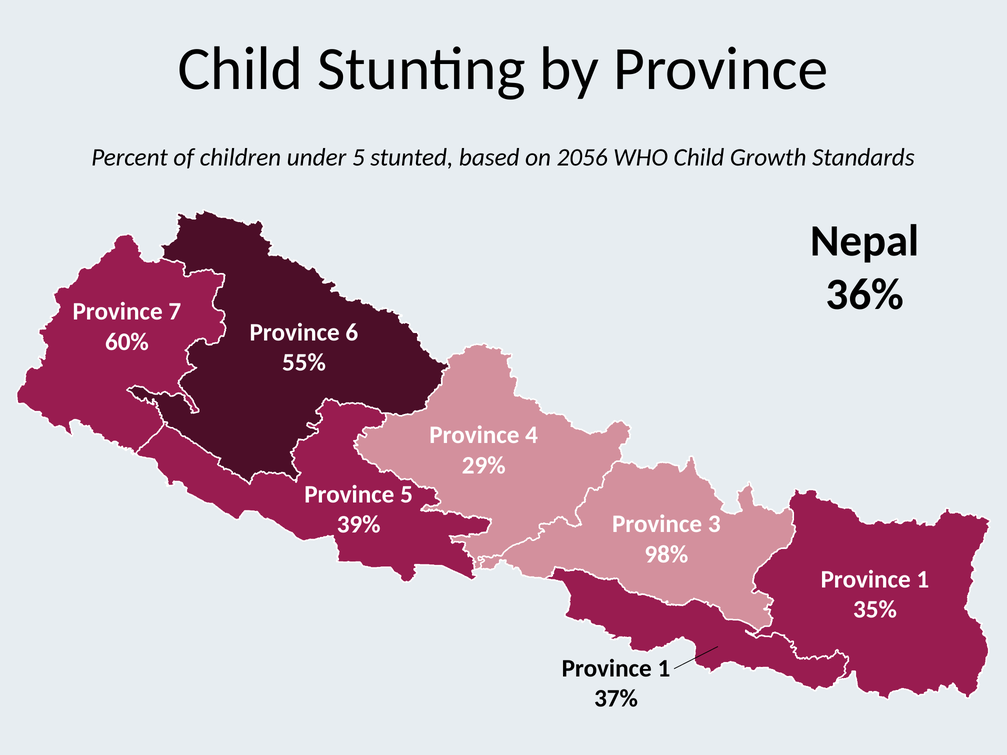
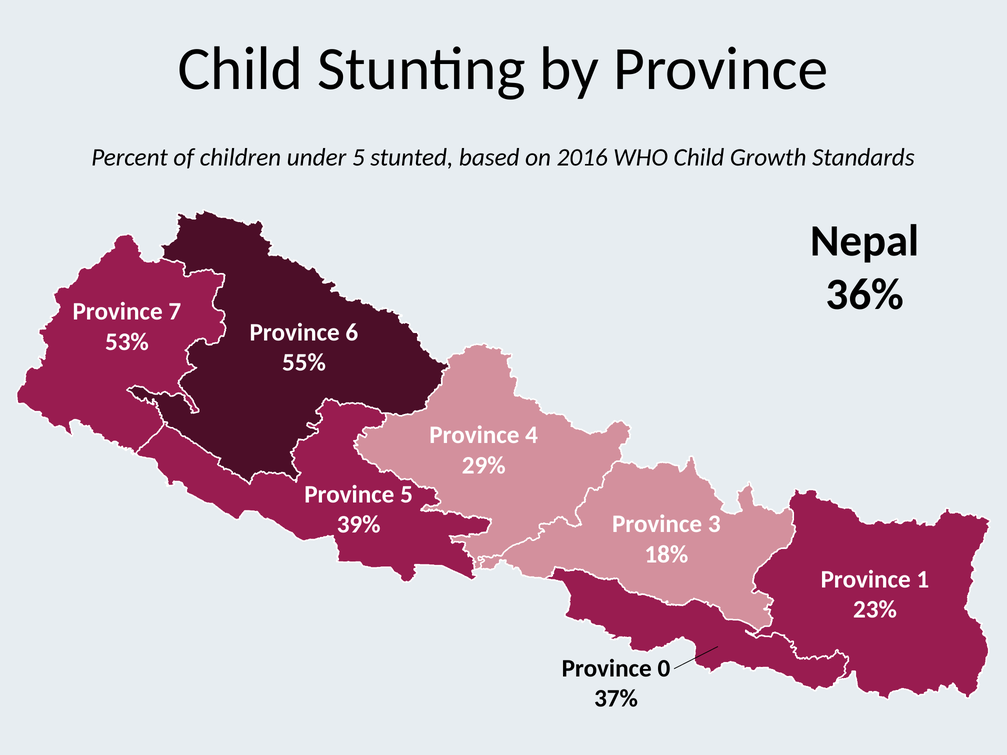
2056: 2056 -> 2016
60%: 60% -> 53%
98%: 98% -> 18%
35%: 35% -> 23%
1 at (664, 669): 1 -> 0
